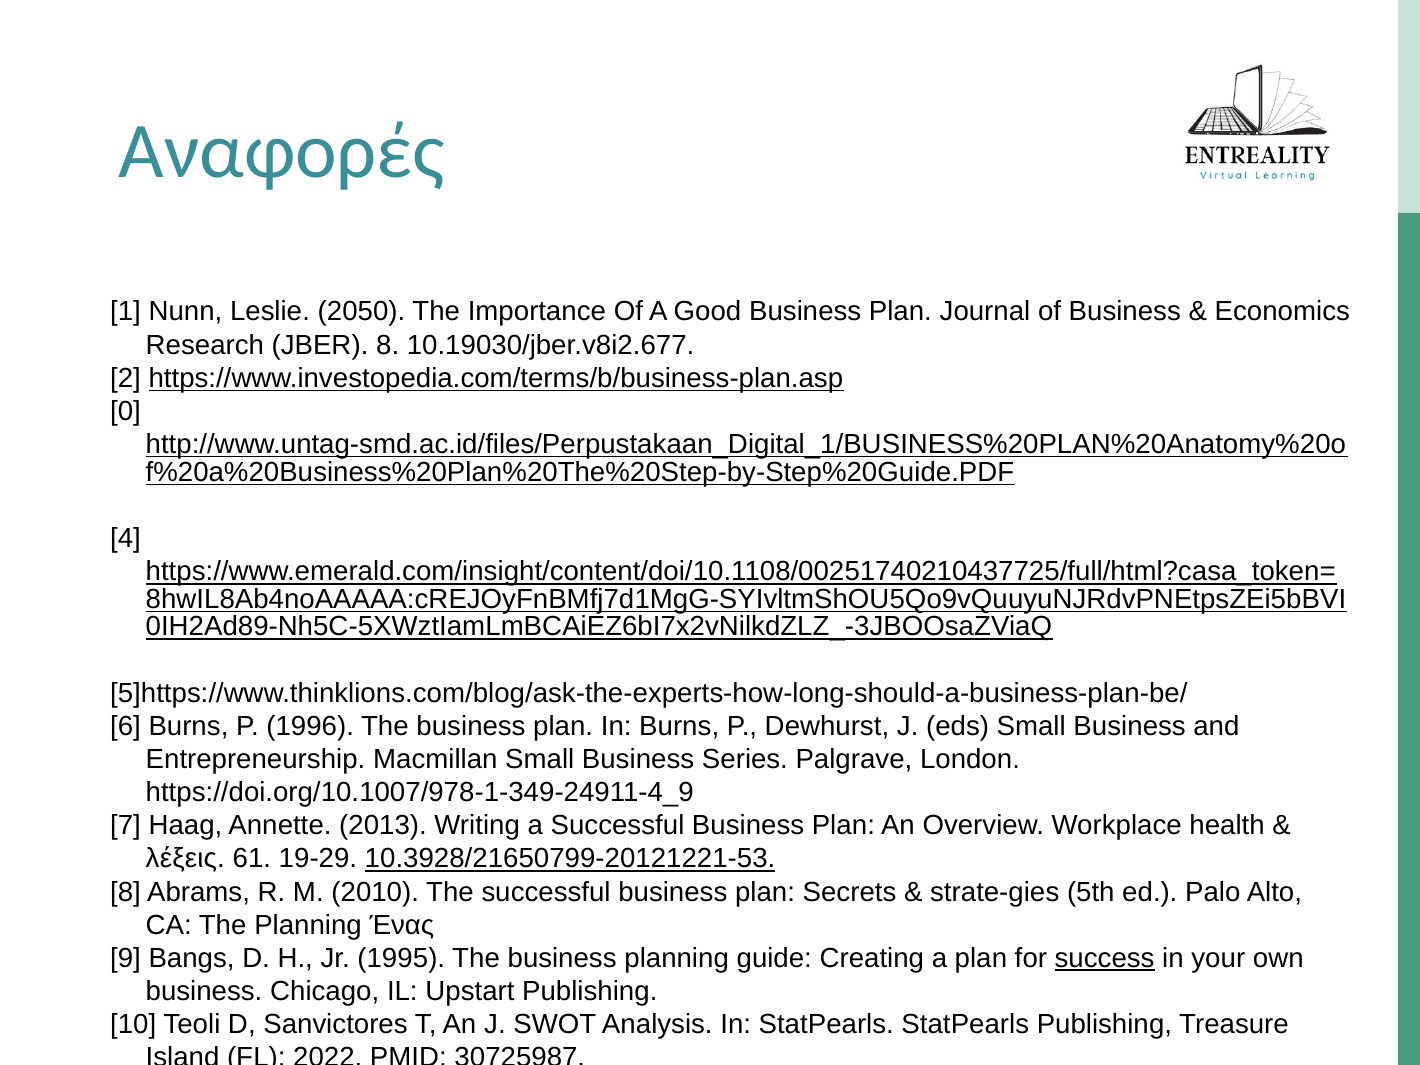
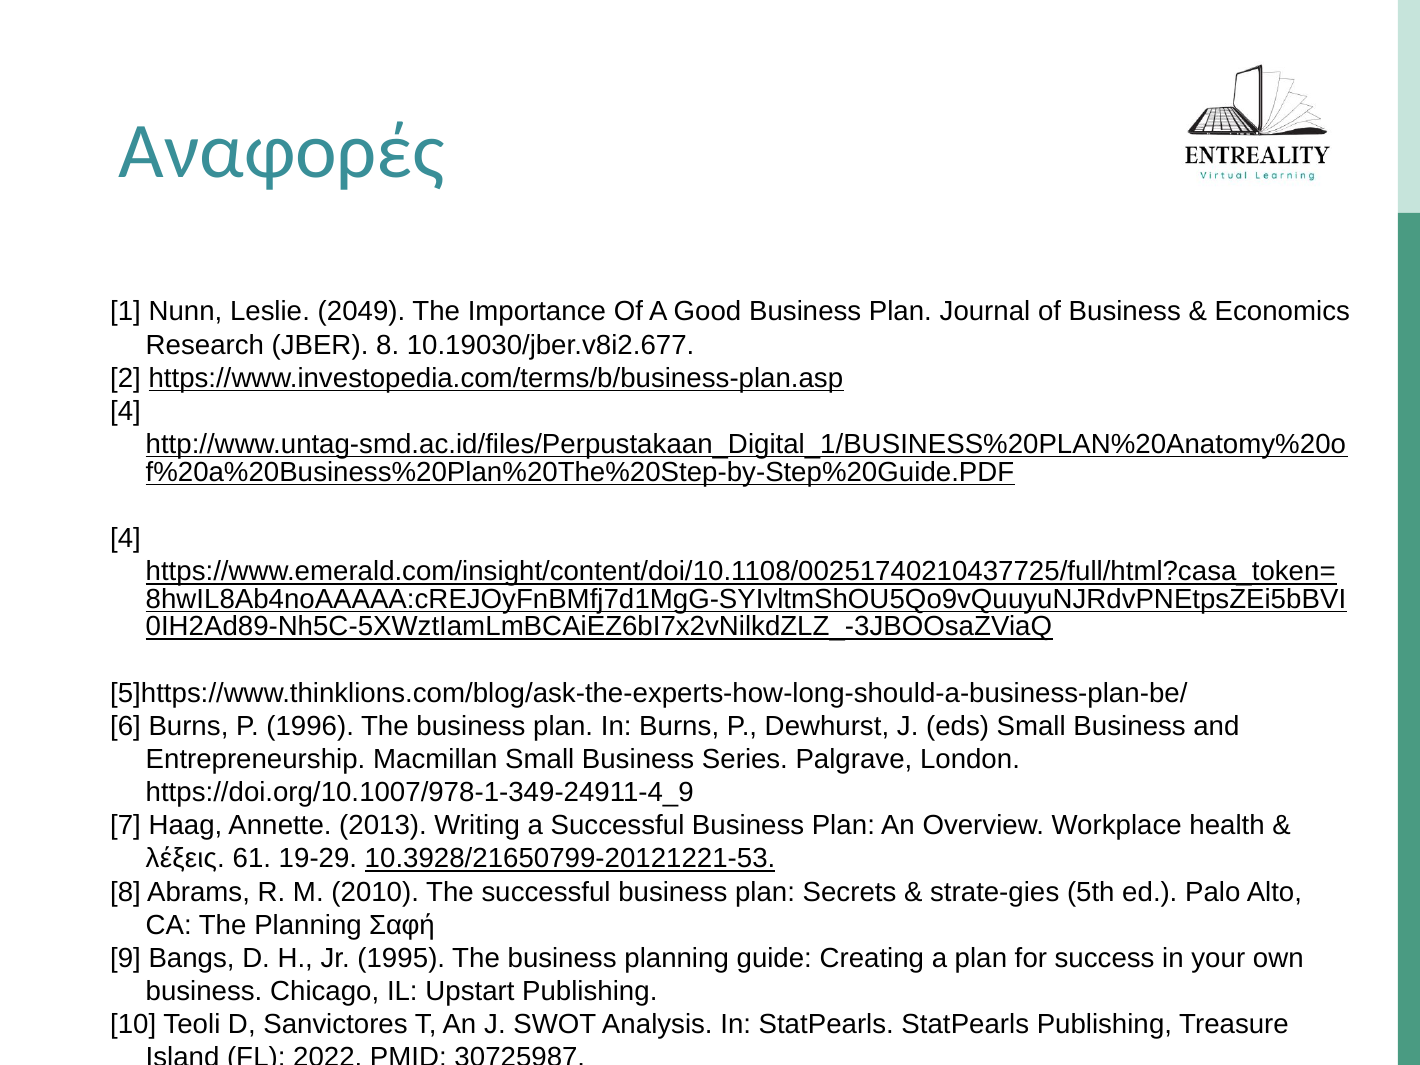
2050: 2050 -> 2049
0 at (126, 411): 0 -> 4
Ένας: Ένας -> Σαφή
success underline: present -> none
